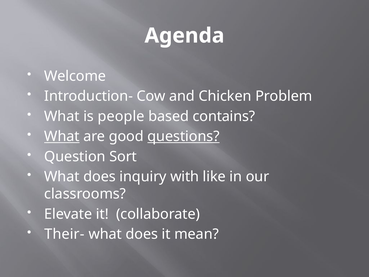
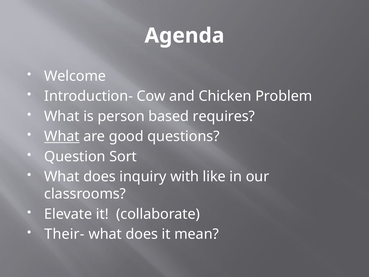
people: people -> person
contains: contains -> requires
questions underline: present -> none
